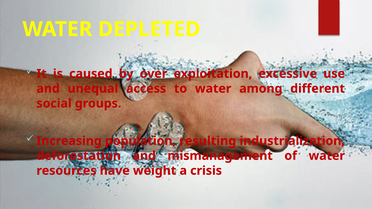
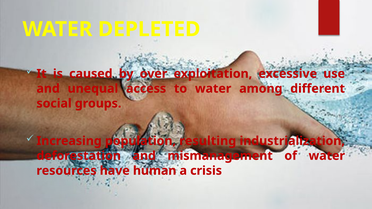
weight: weight -> human
